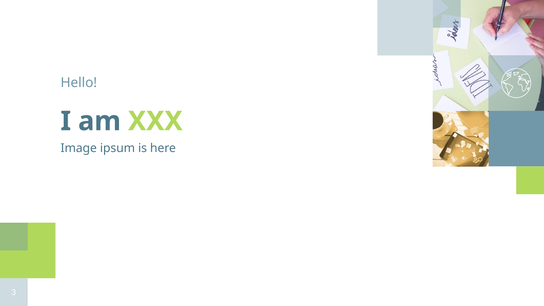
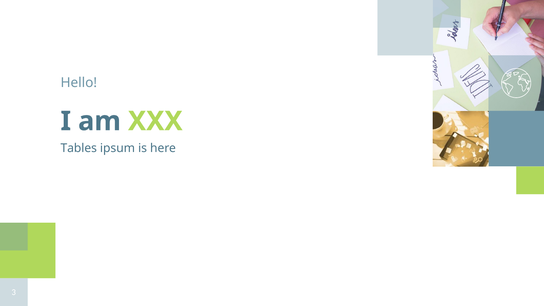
Image: Image -> Tables
